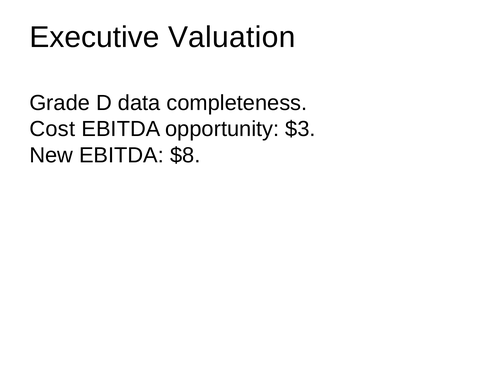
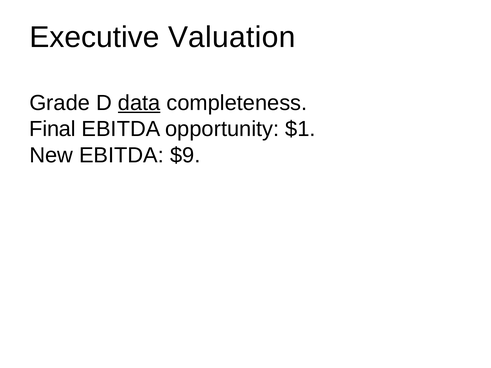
data underline: none -> present
Cost: Cost -> Final
$3: $3 -> $1
$8: $8 -> $9
